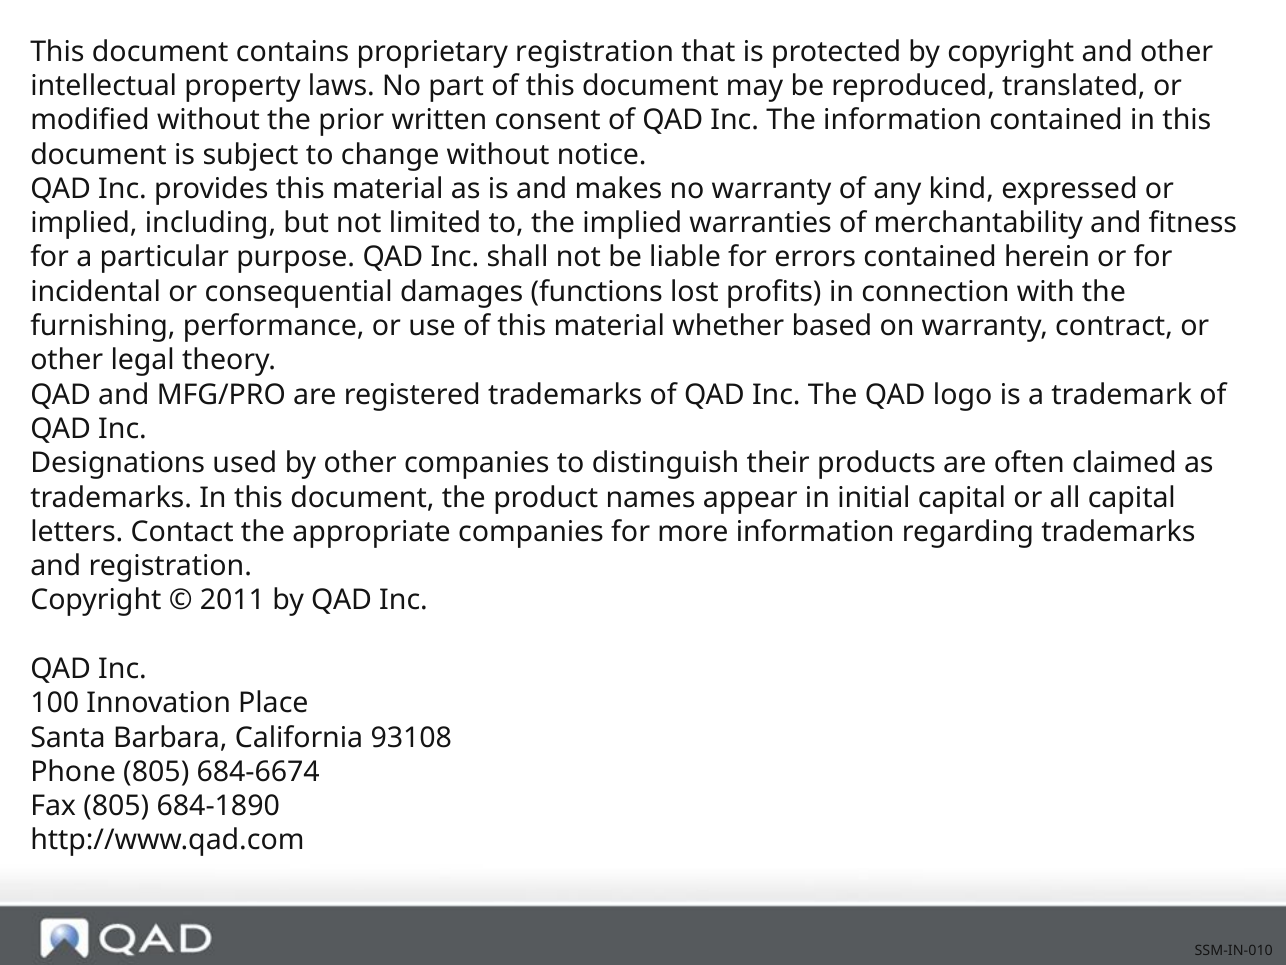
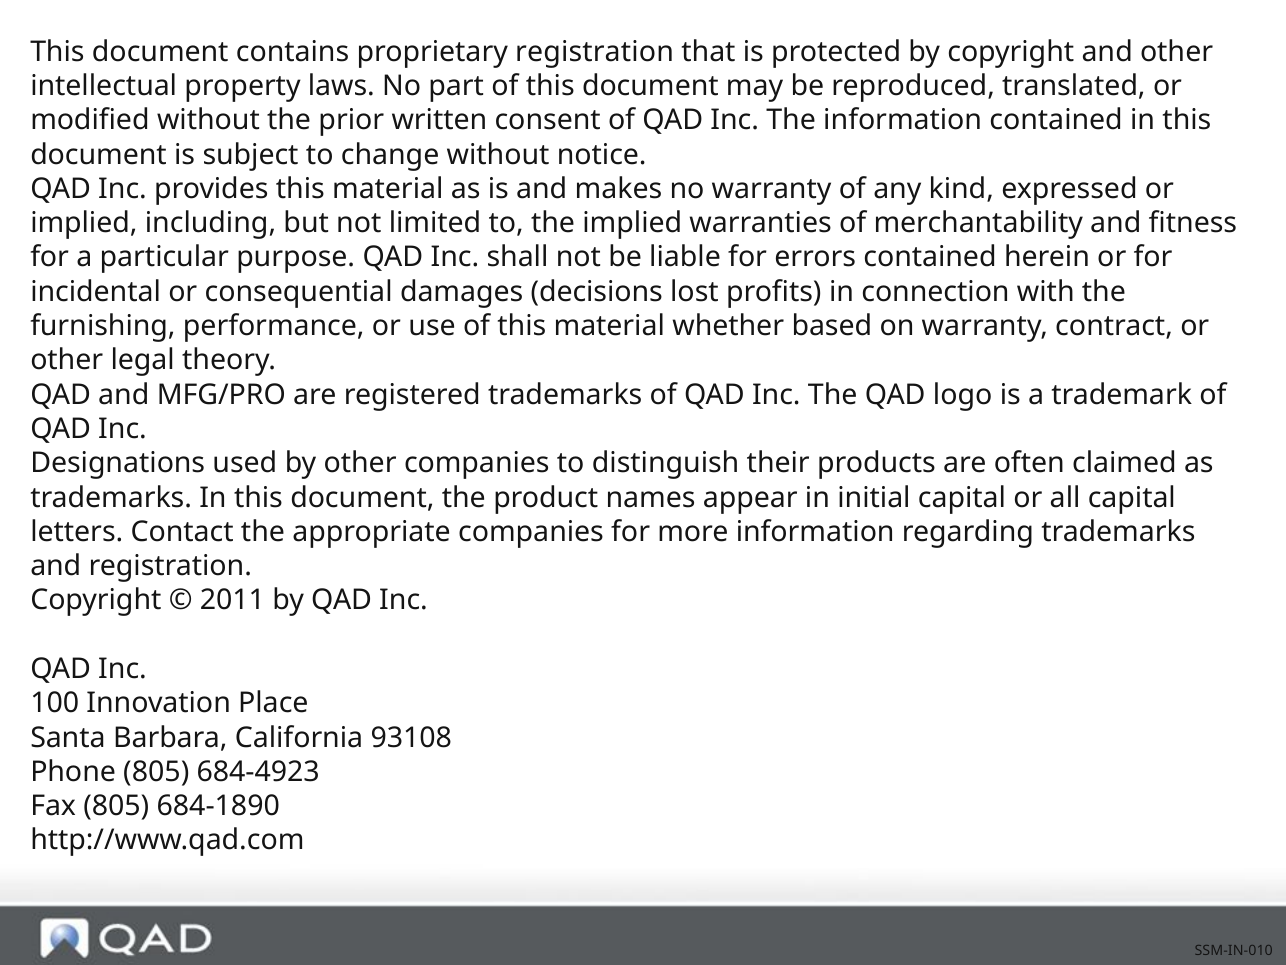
functions: functions -> decisions
684-6674: 684-6674 -> 684-4923
